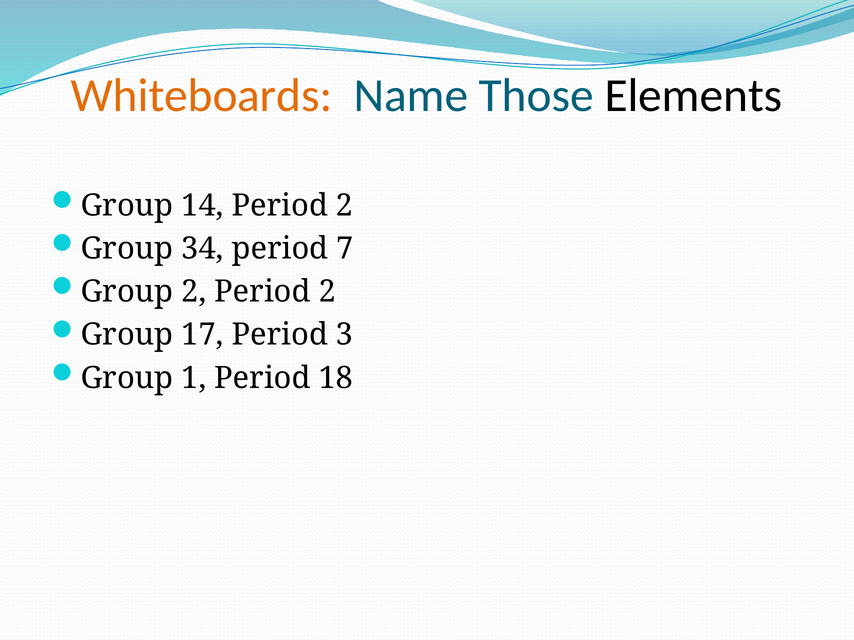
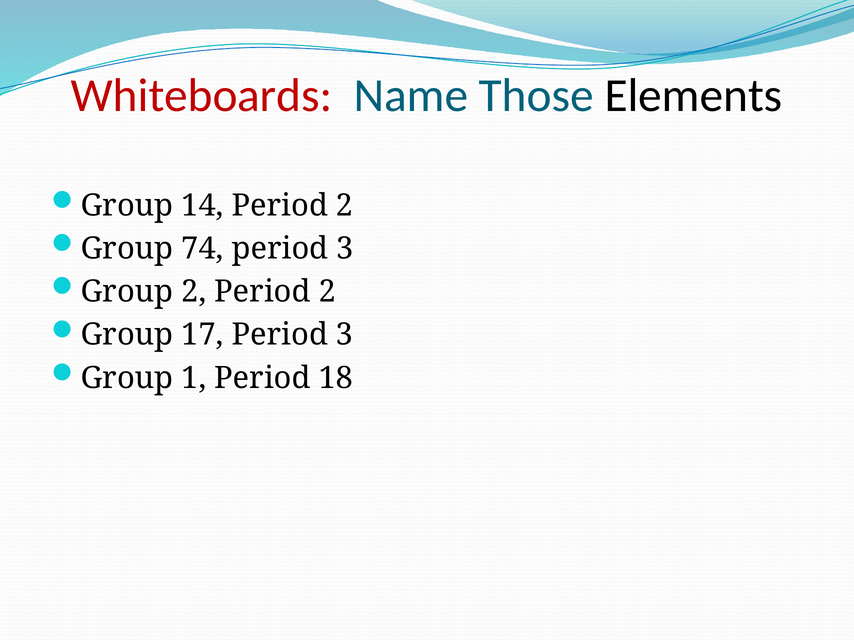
Whiteboards colour: orange -> red
34: 34 -> 74
7 at (345, 249): 7 -> 3
